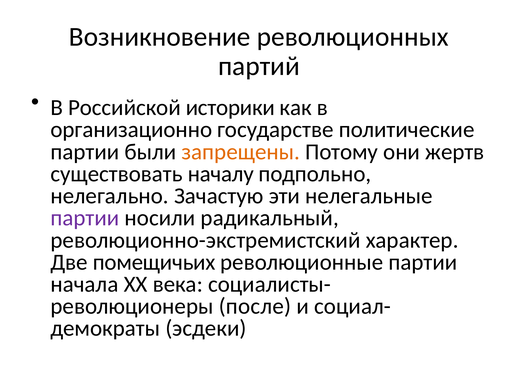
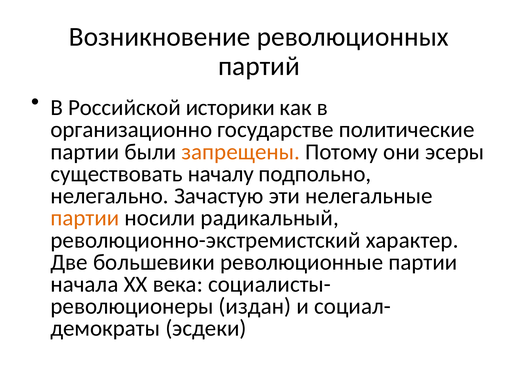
жертв: жертв -> эсеры
партии at (85, 218) colour: purple -> orange
помещичьих: помещичьих -> большевики
после: после -> издан
